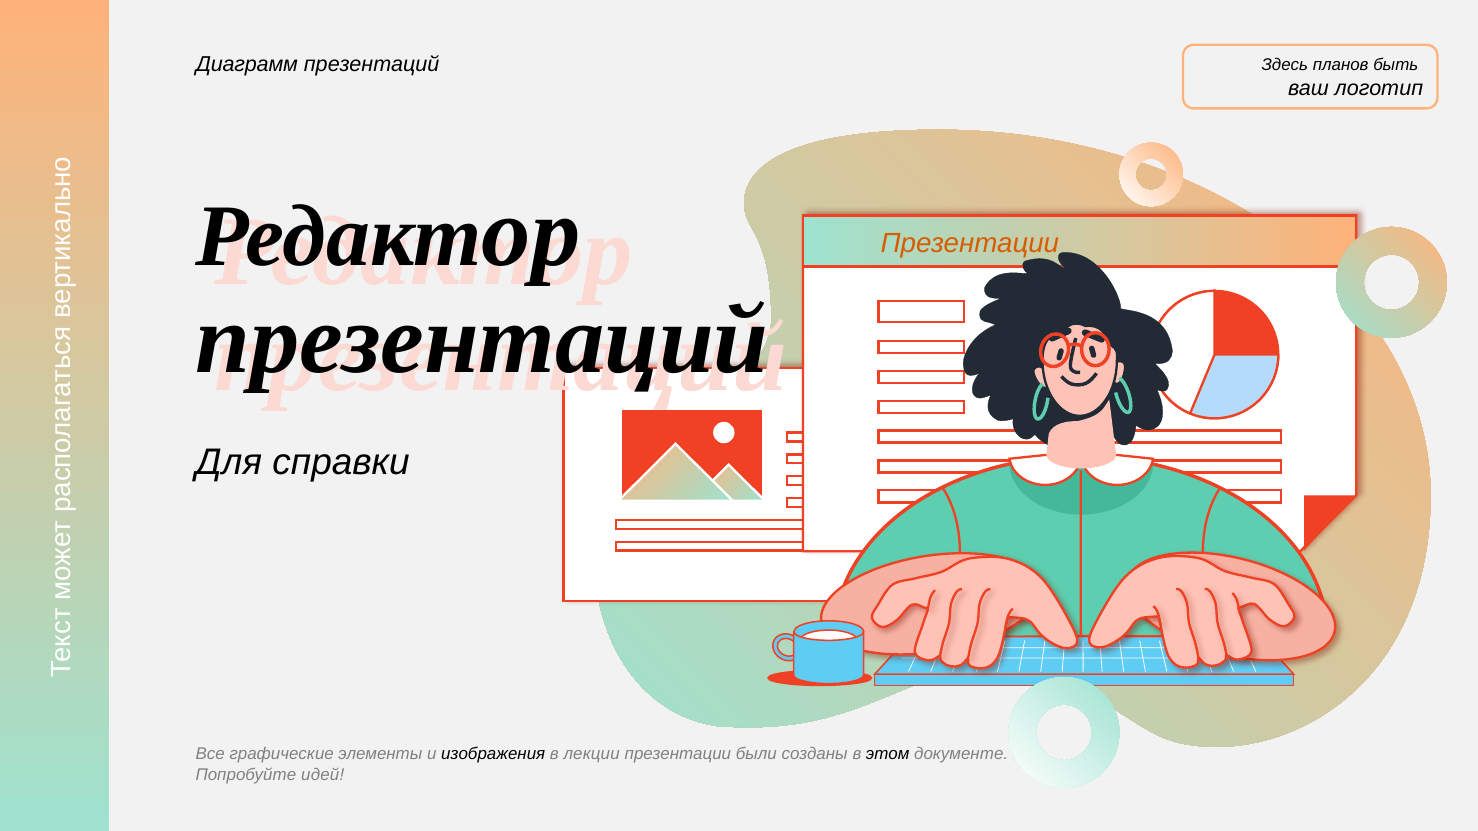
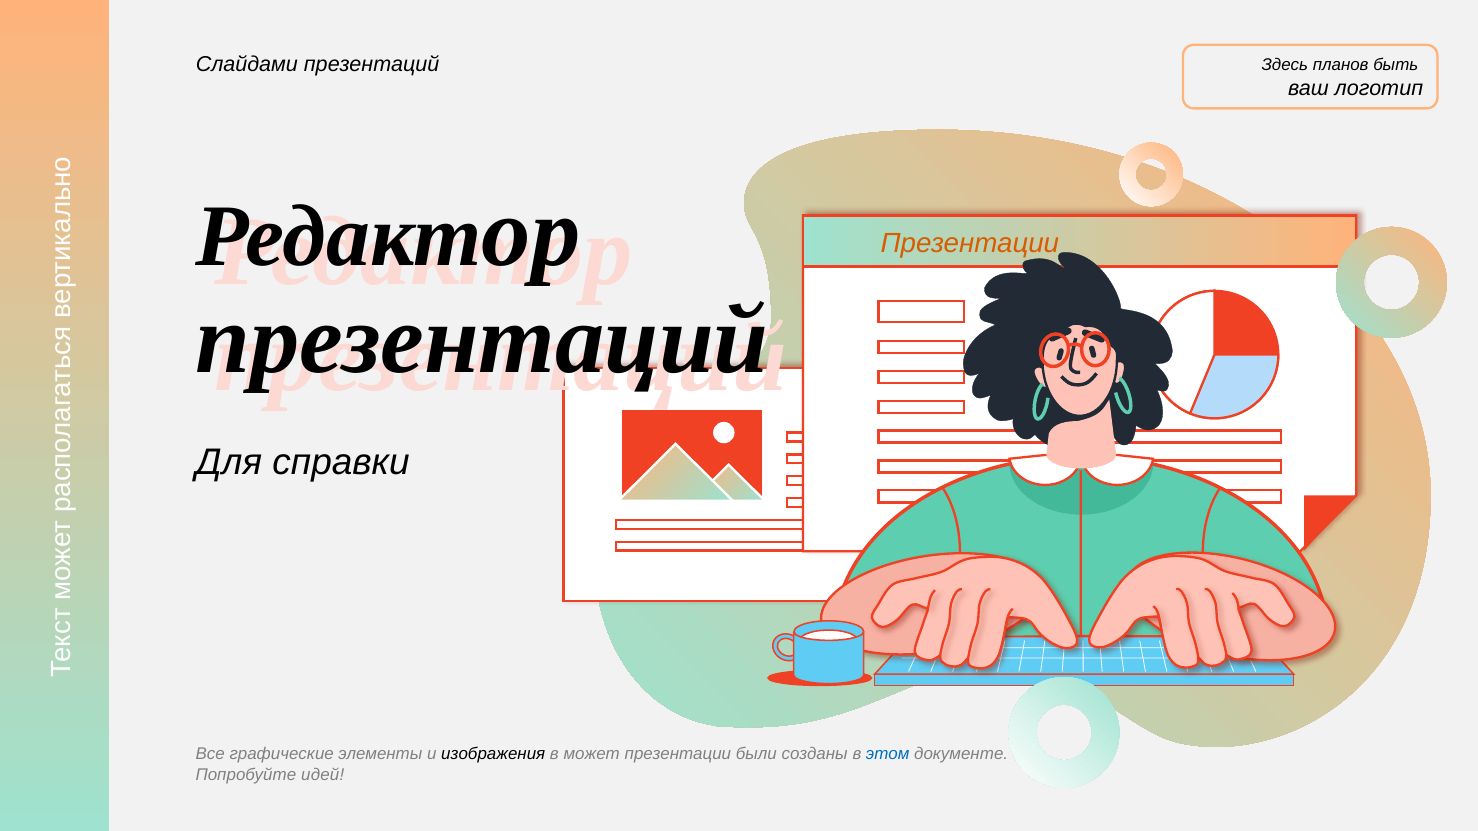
Диаграмм: Диаграмм -> Слайдами
лекции: лекции -> может
этом colour: black -> blue
